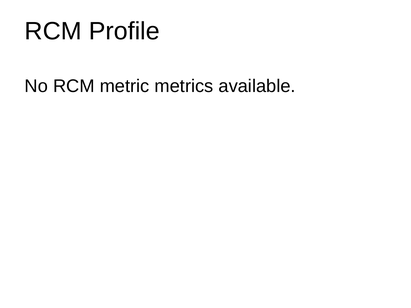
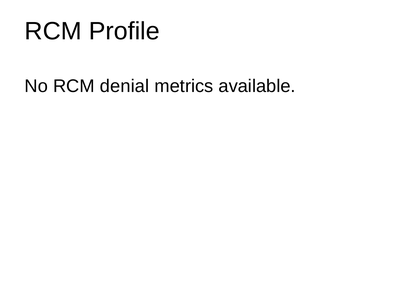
metric: metric -> denial
